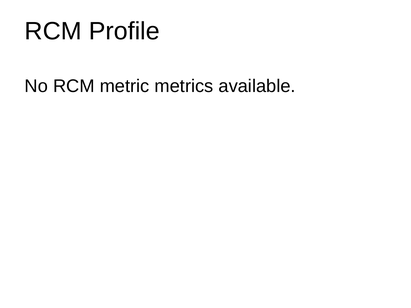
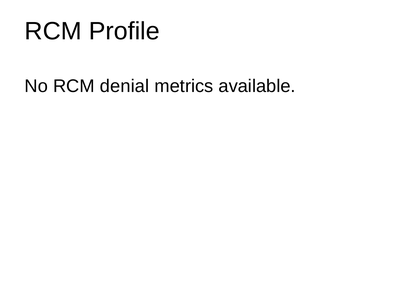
metric: metric -> denial
